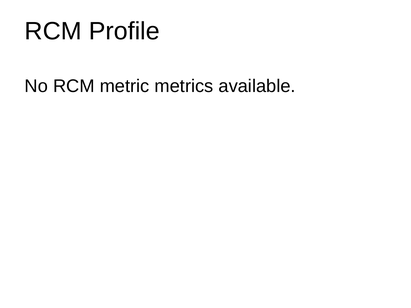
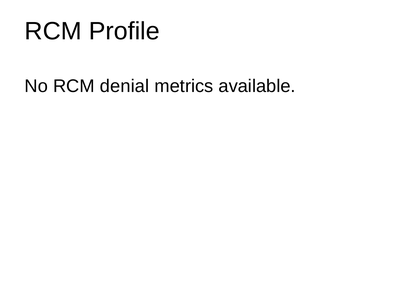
metric: metric -> denial
